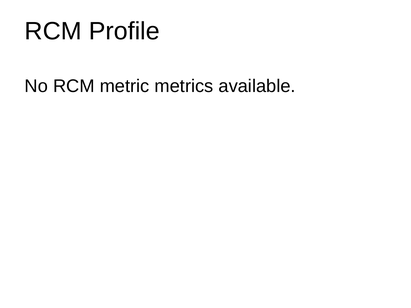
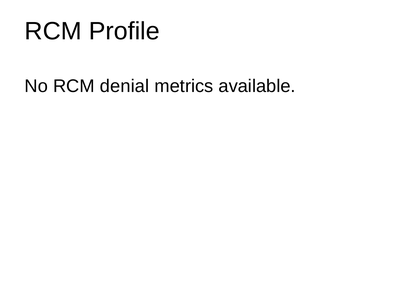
metric: metric -> denial
